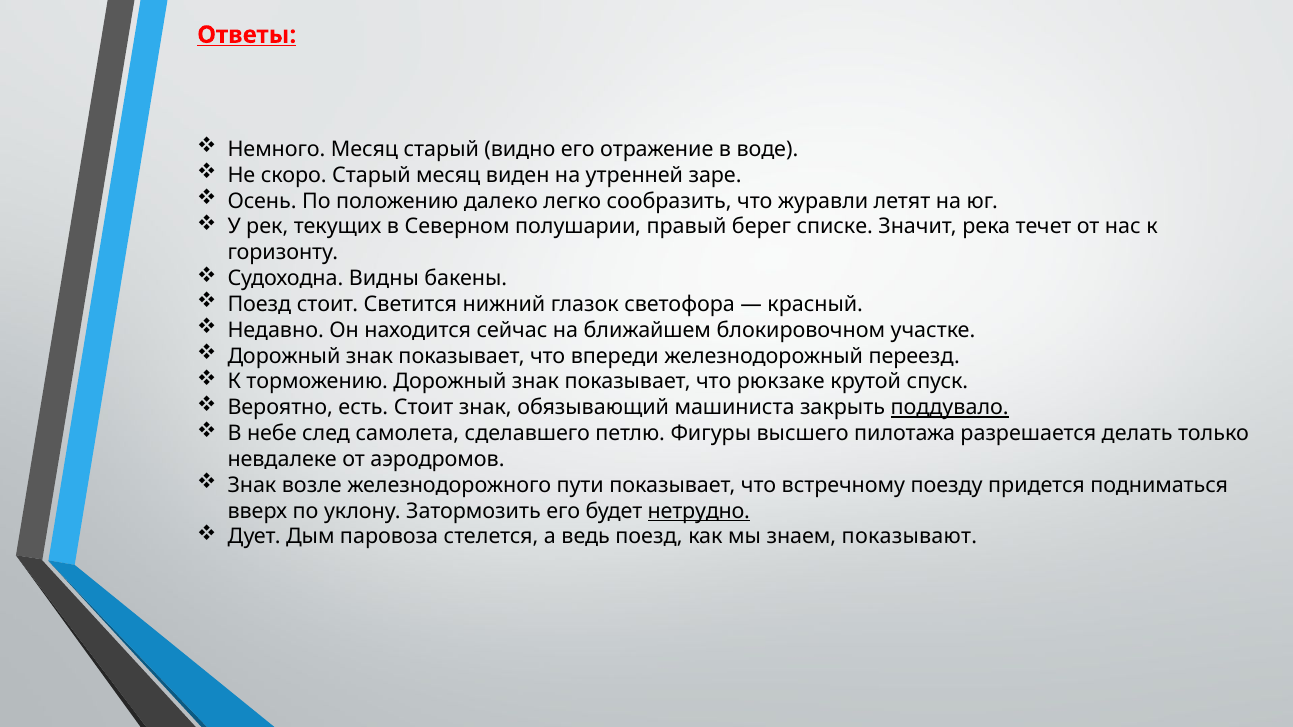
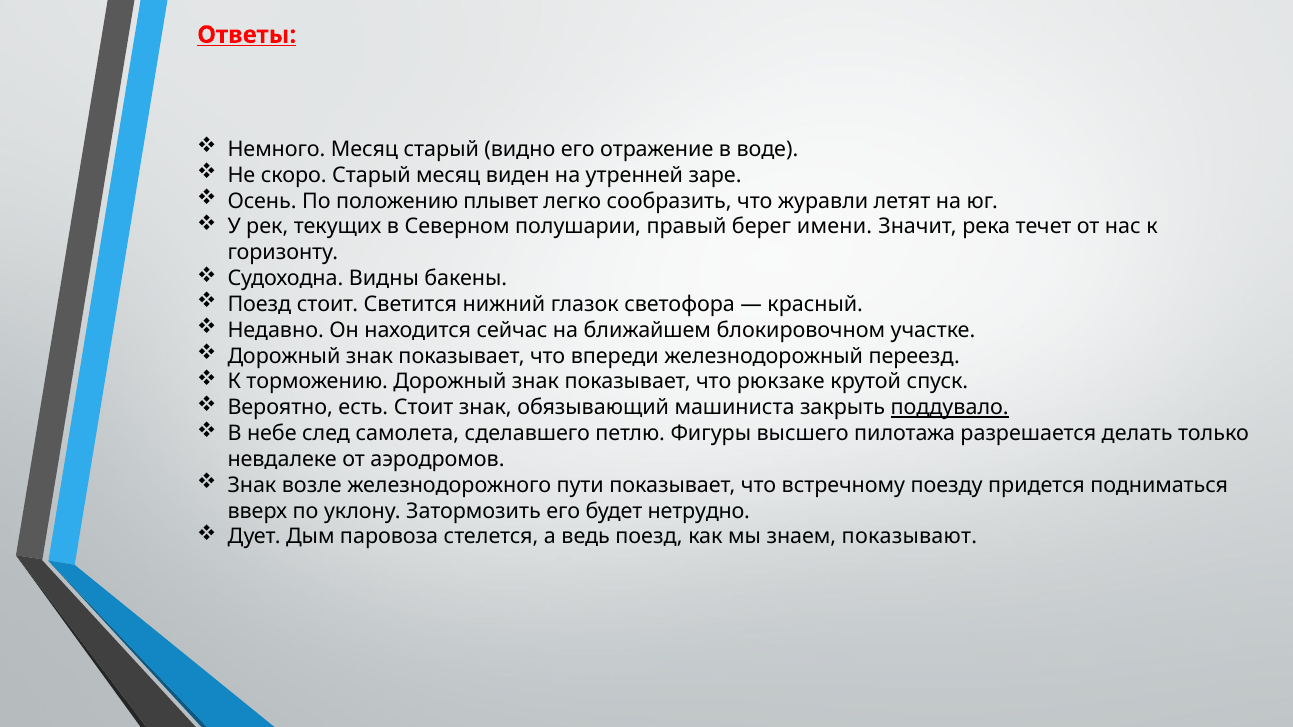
далеко: далеко -> плывет
списке: списке -> имени
нетрудно underline: present -> none
